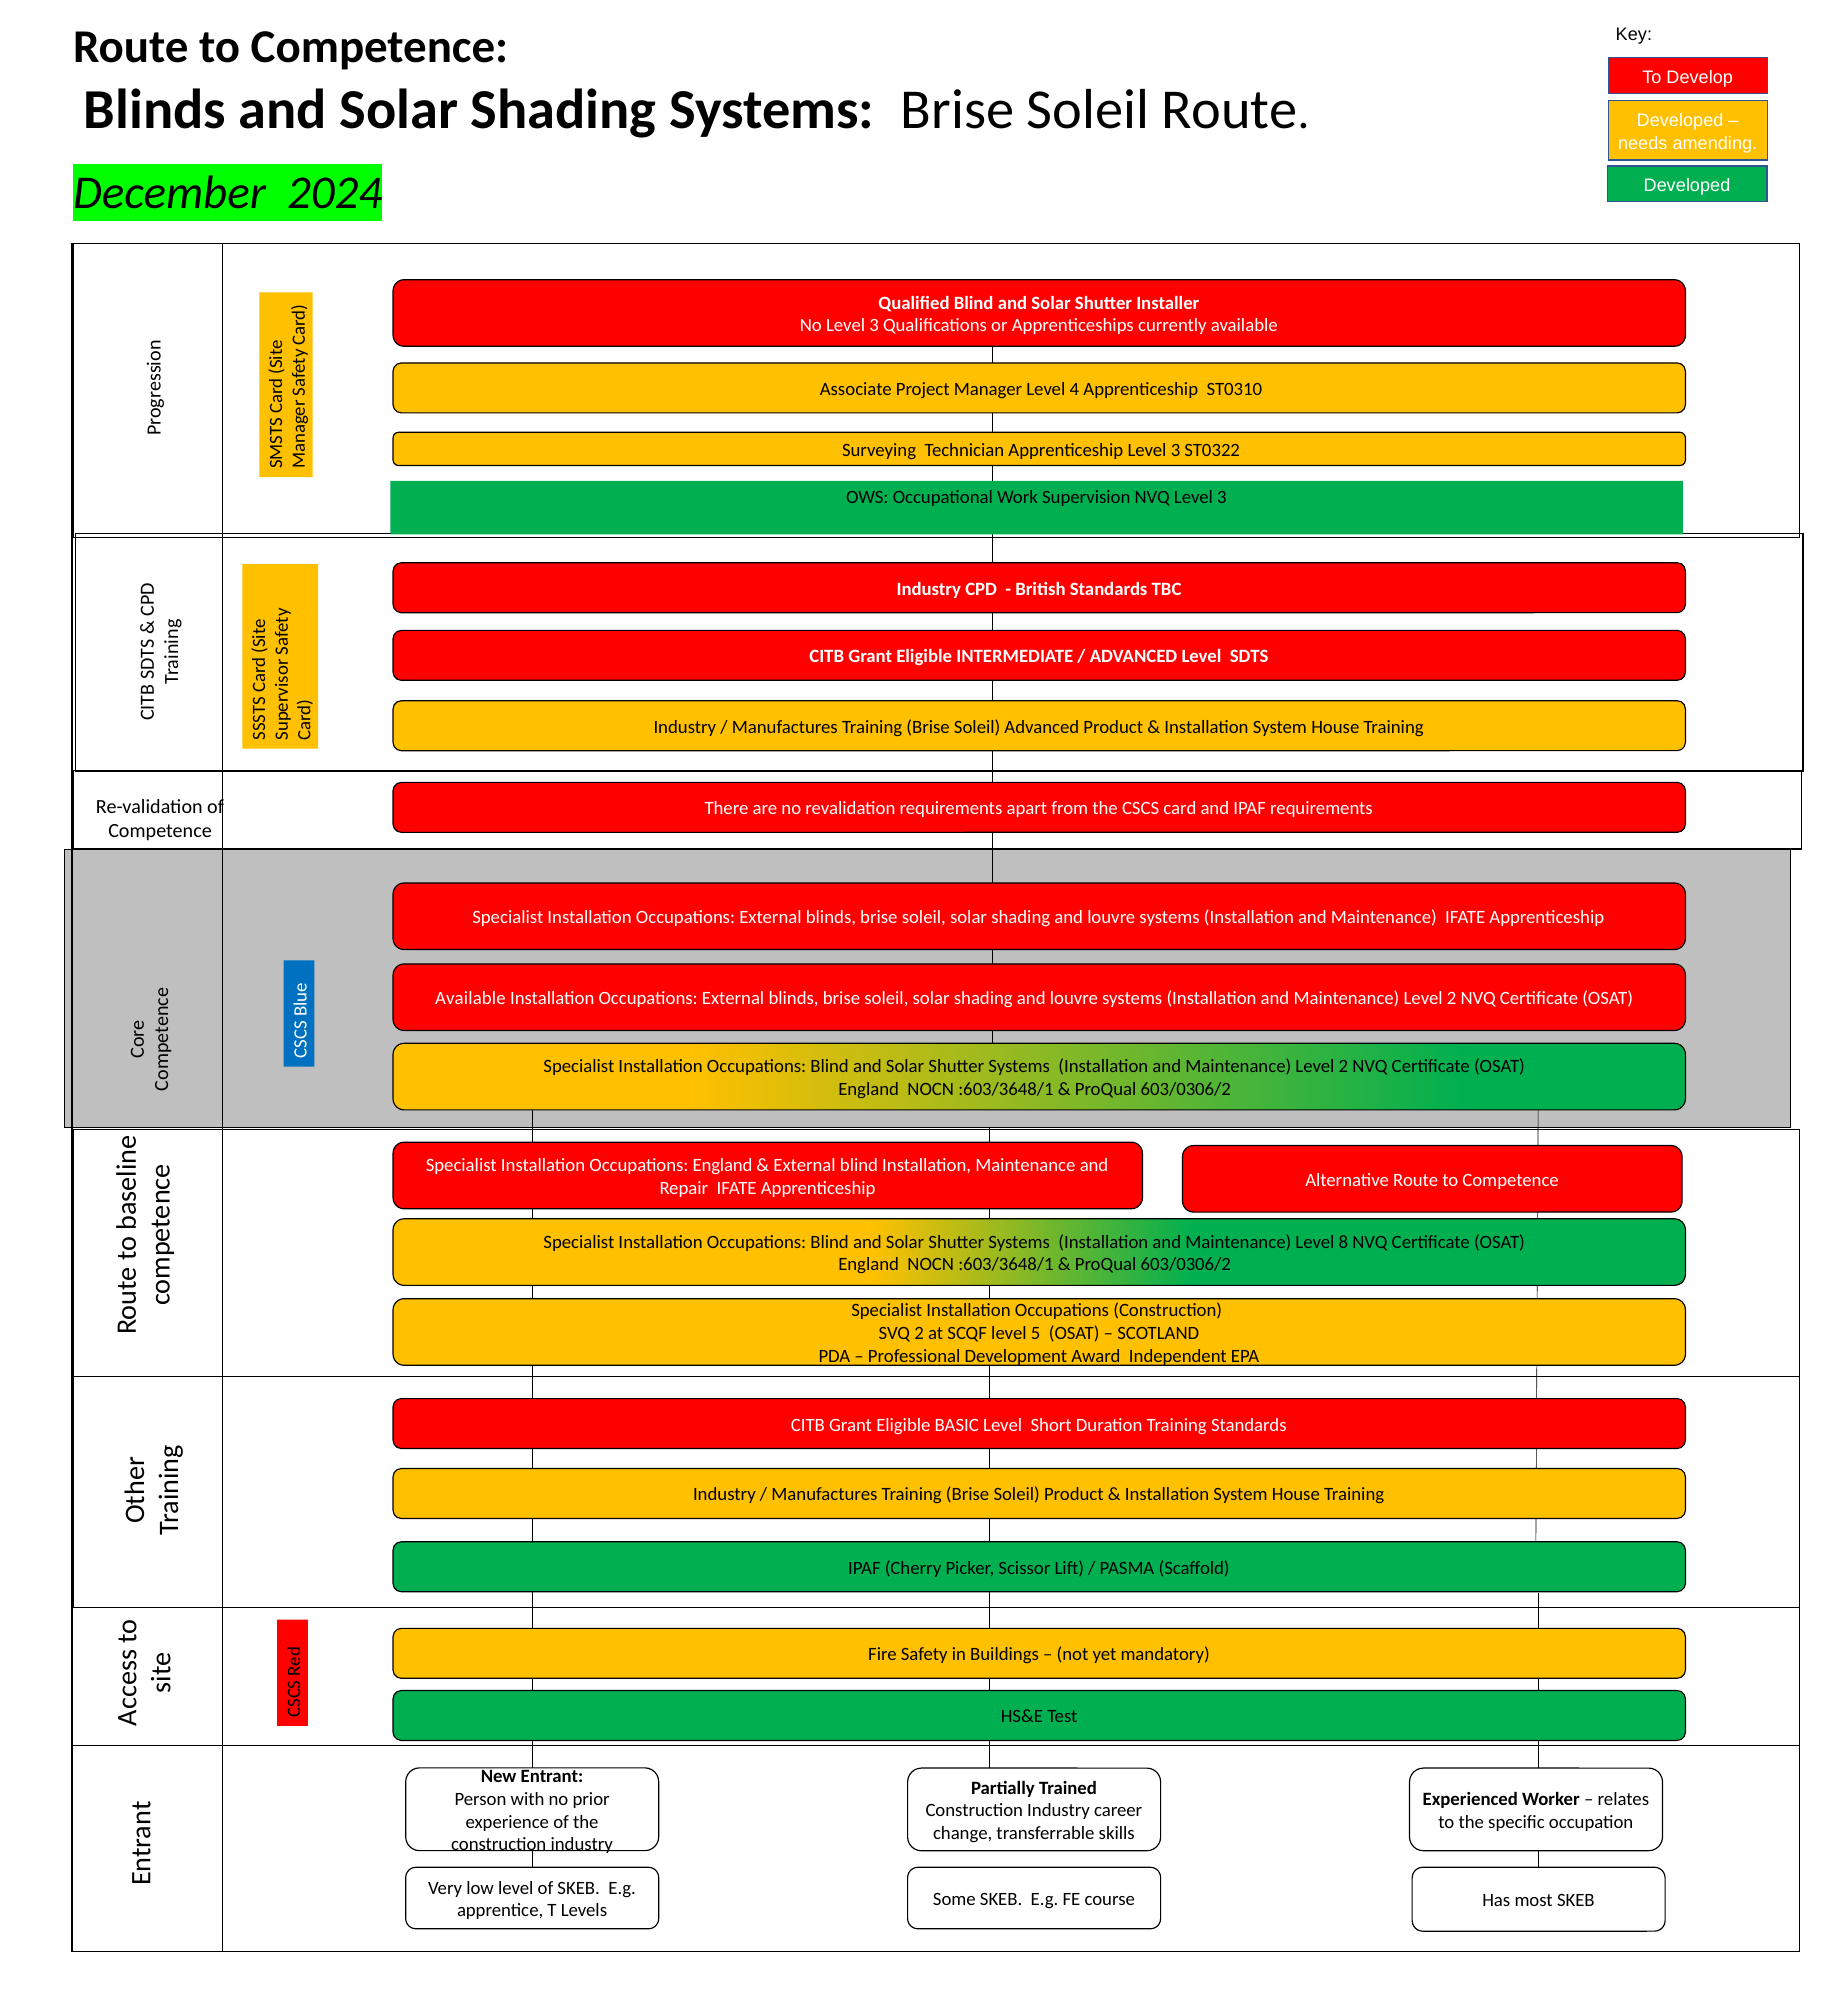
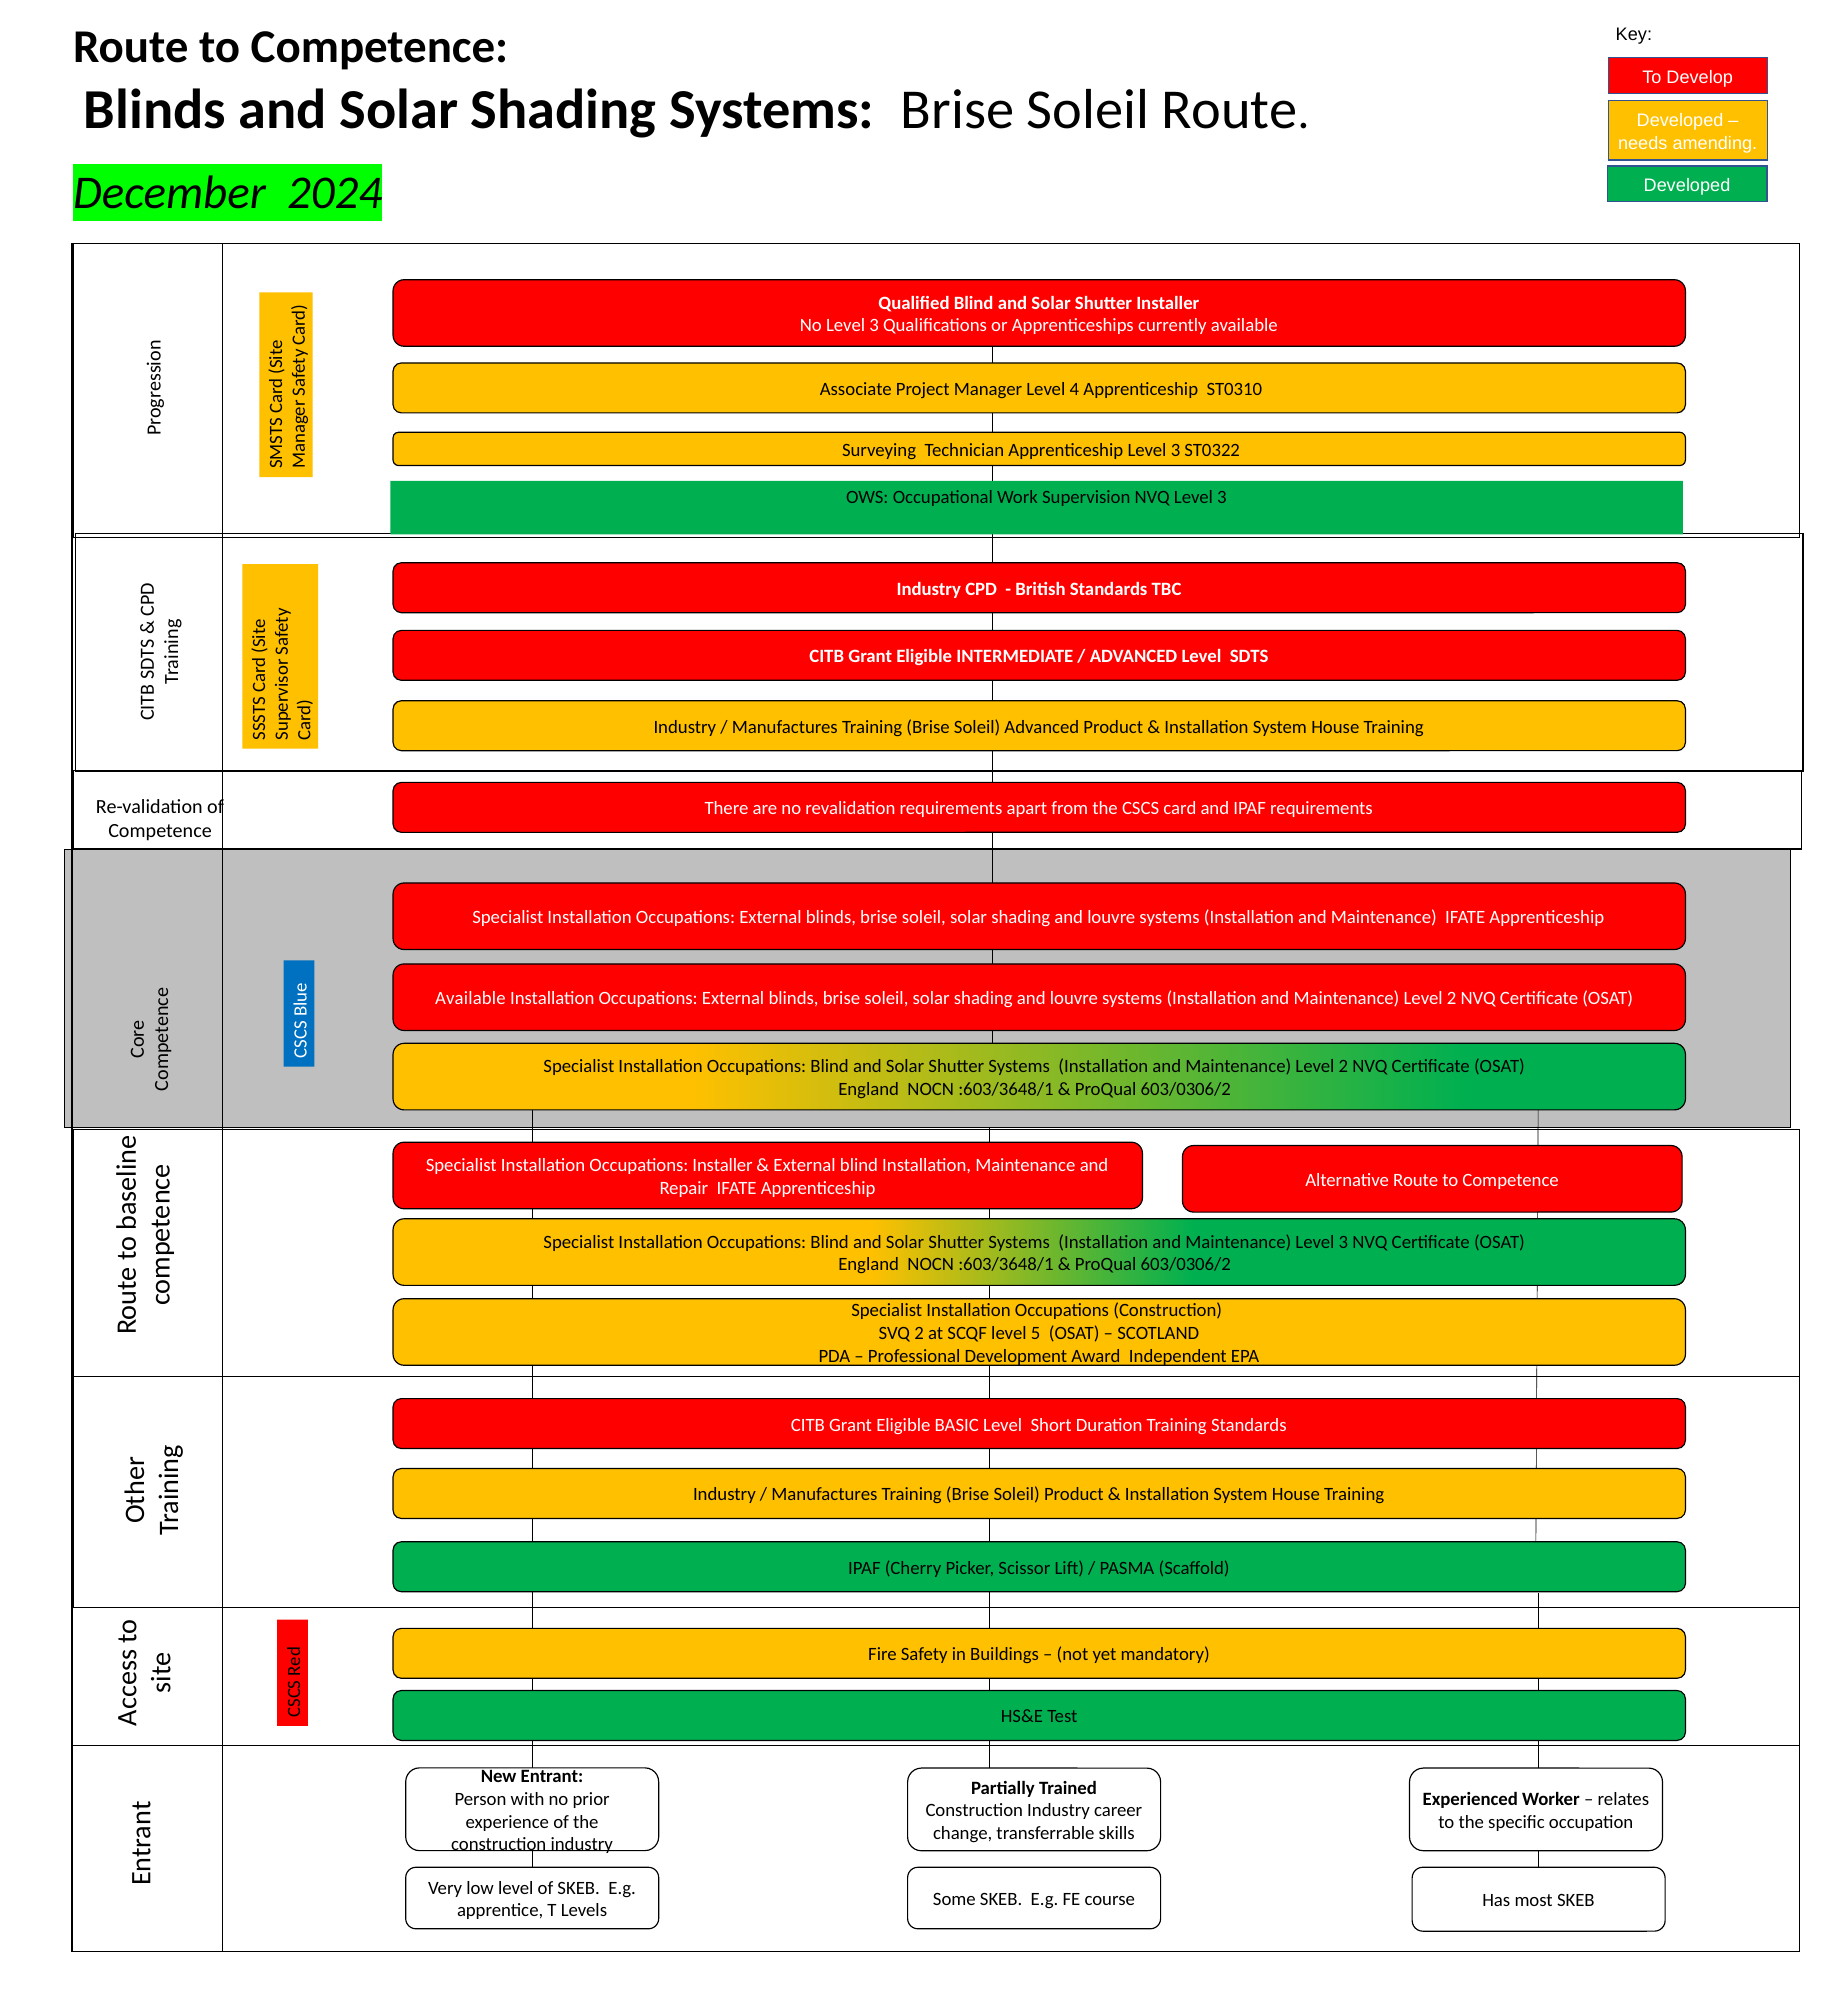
Occupations England: England -> Installer
Maintenance Level 8: 8 -> 3
